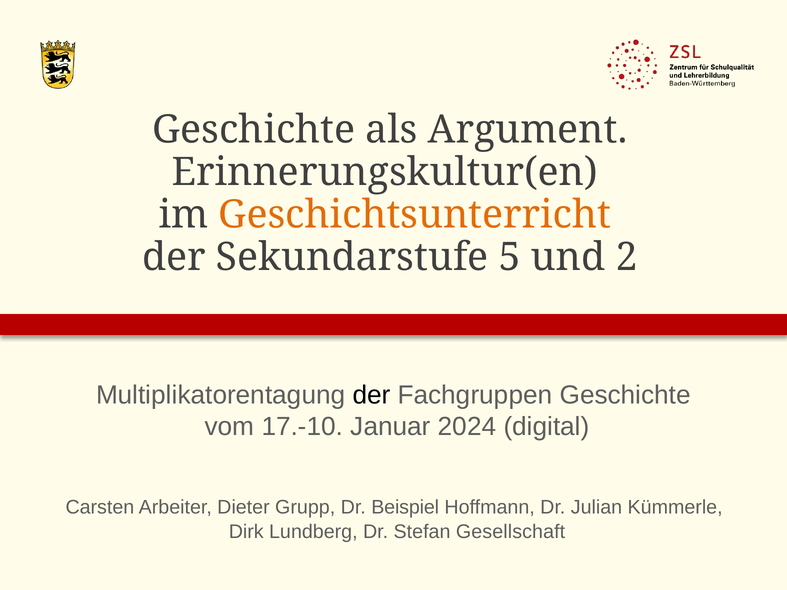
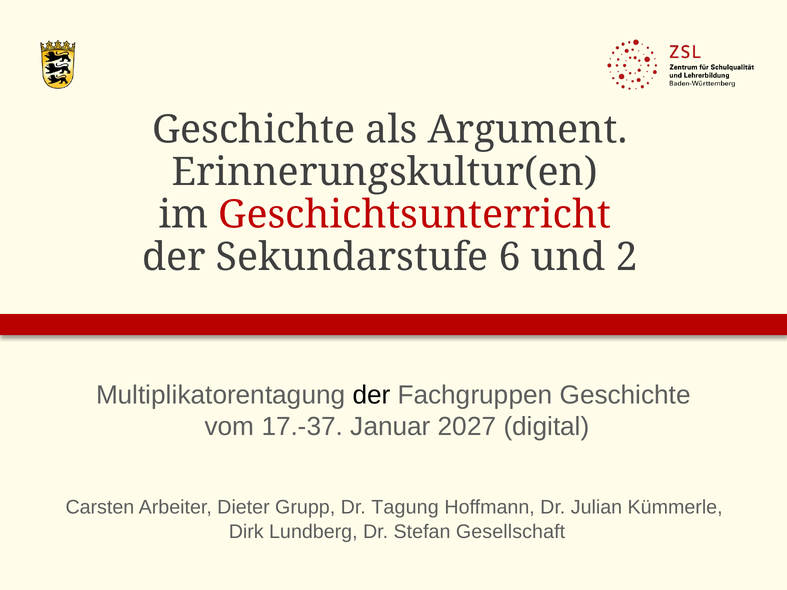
Geschichtsunterricht colour: orange -> red
5: 5 -> 6
17.-10: 17.-10 -> 17.-37
2024: 2024 -> 2027
Beispiel: Beispiel -> Tagung
